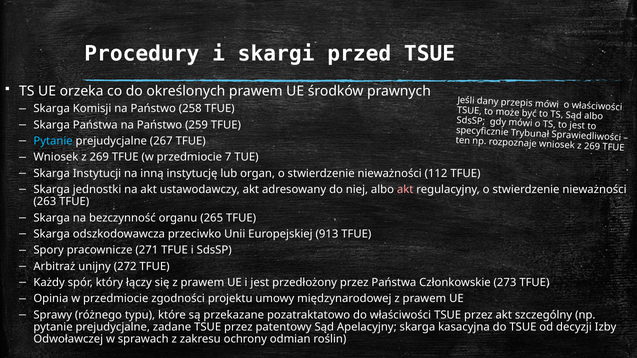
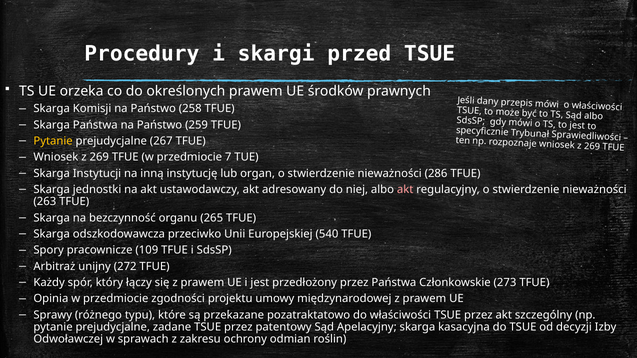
Pytanie at (53, 141) colour: light blue -> yellow
112: 112 -> 286
913: 913 -> 540
271: 271 -> 109
